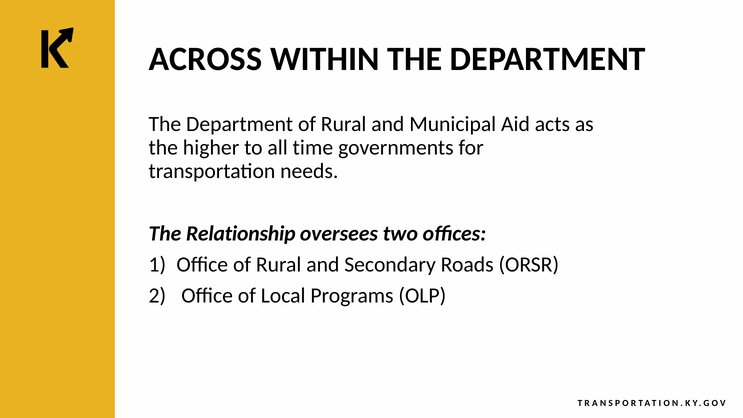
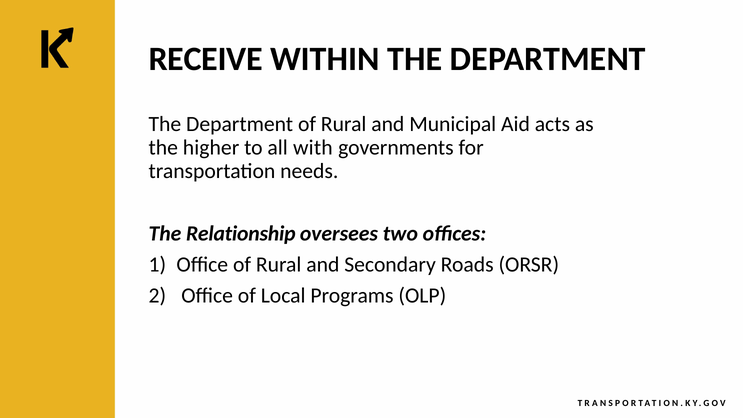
ACROSS: ACROSS -> RECEIVE
time: time -> with
